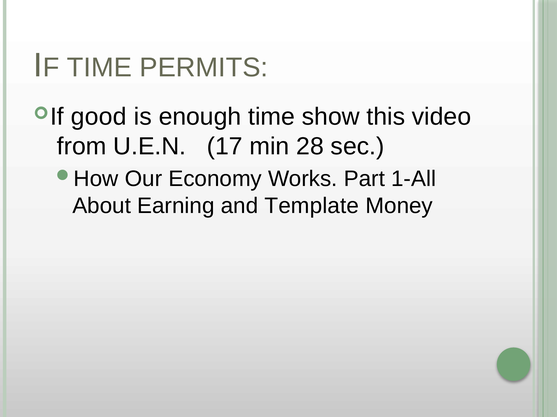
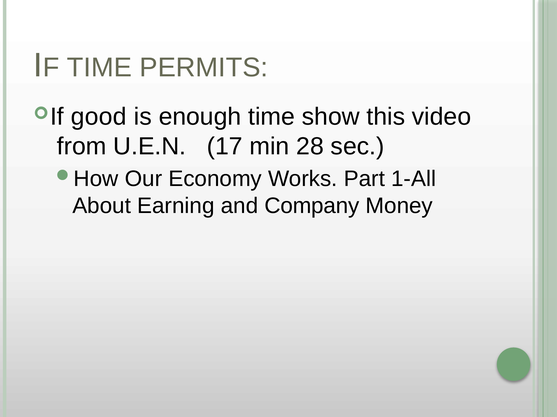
Template: Template -> Company
